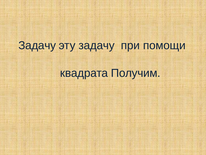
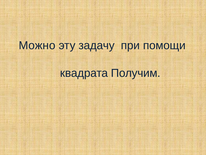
Задачу at (37, 45): Задачу -> Можно
